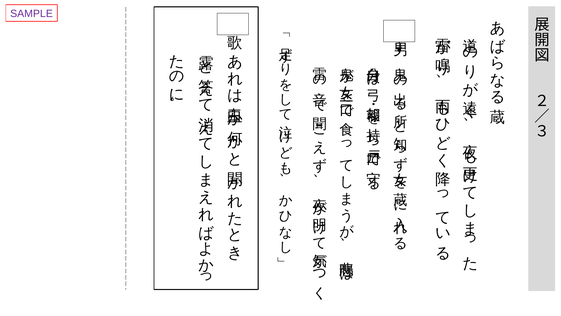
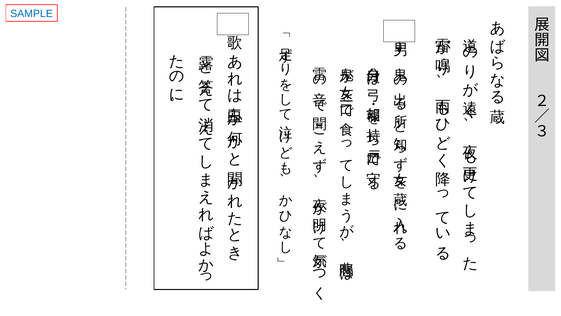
SAMPLE colour: purple -> blue
